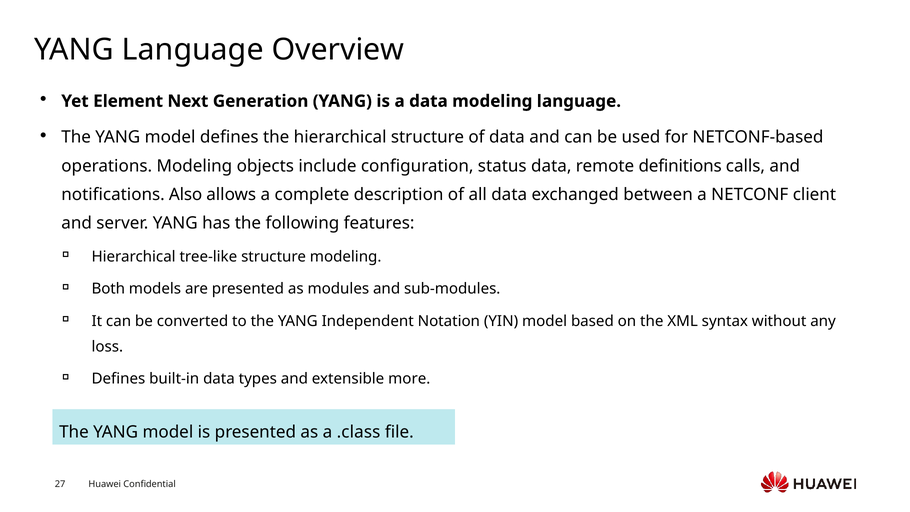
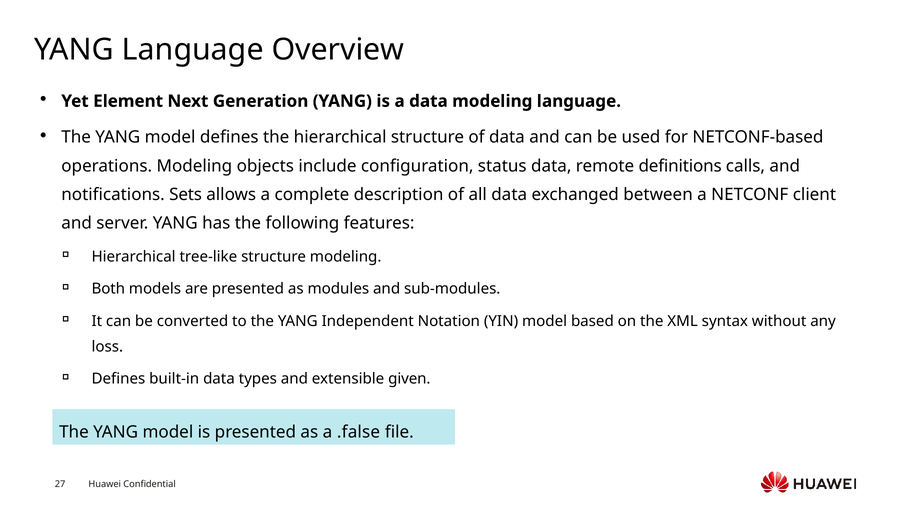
Also: Also -> Sets
more: more -> given
.class: .class -> .false
